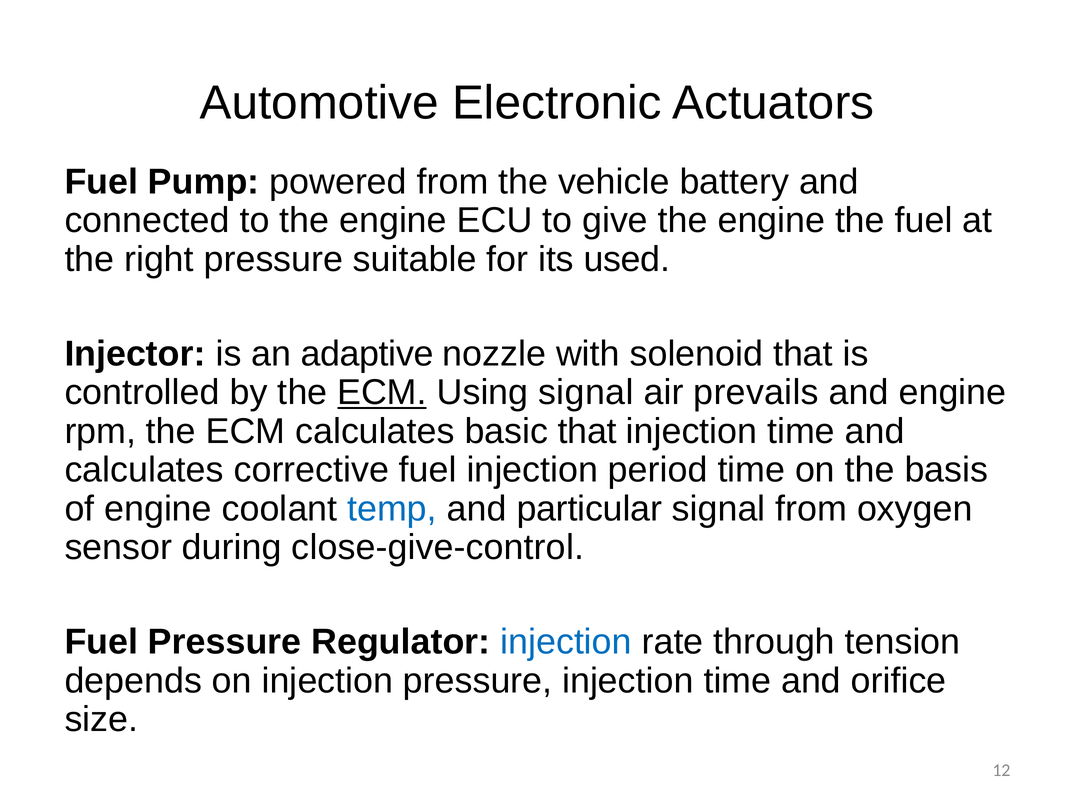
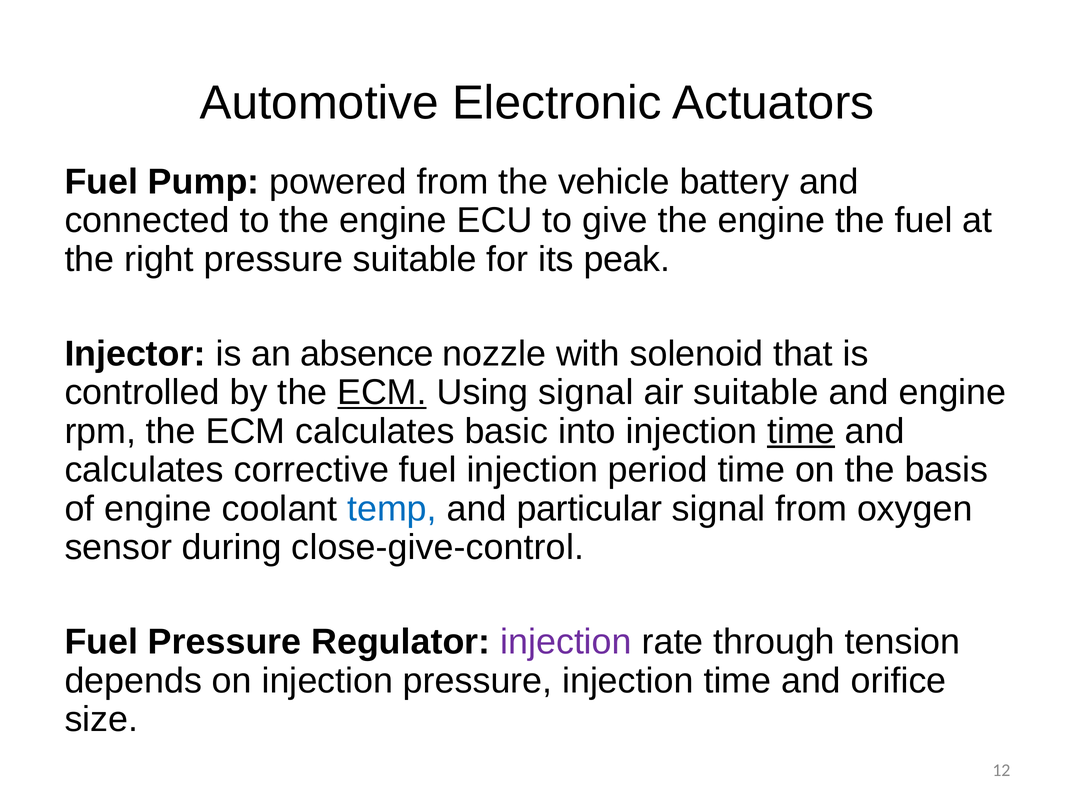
used: used -> peak
adaptive: adaptive -> absence
air prevails: prevails -> suitable
basic that: that -> into
time at (801, 431) underline: none -> present
injection at (566, 642) colour: blue -> purple
